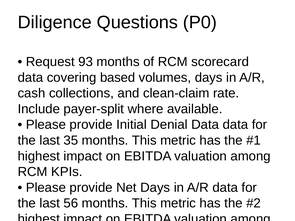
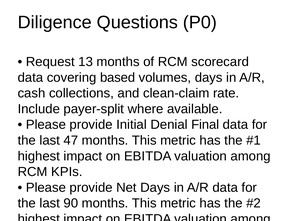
93: 93 -> 13
Denial Data: Data -> Final
35: 35 -> 47
56: 56 -> 90
